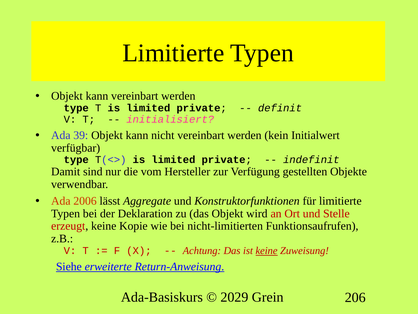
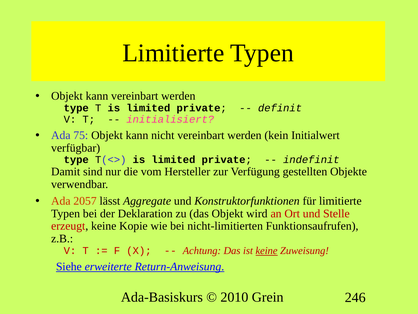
39: 39 -> 75
2006: 2006 -> 2057
2029: 2029 -> 2010
206: 206 -> 246
